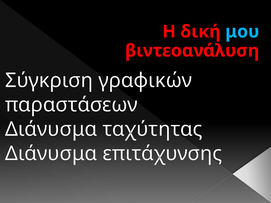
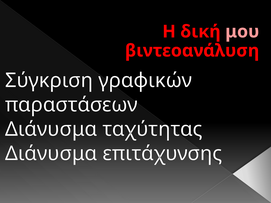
μου colour: light blue -> pink
